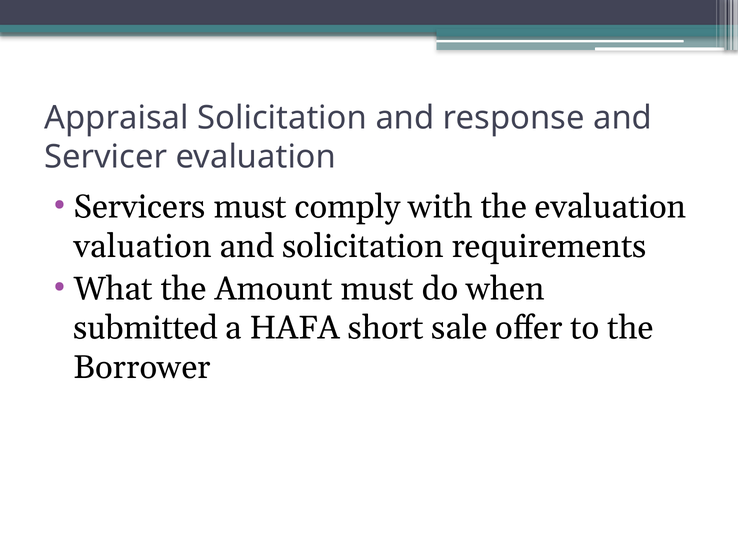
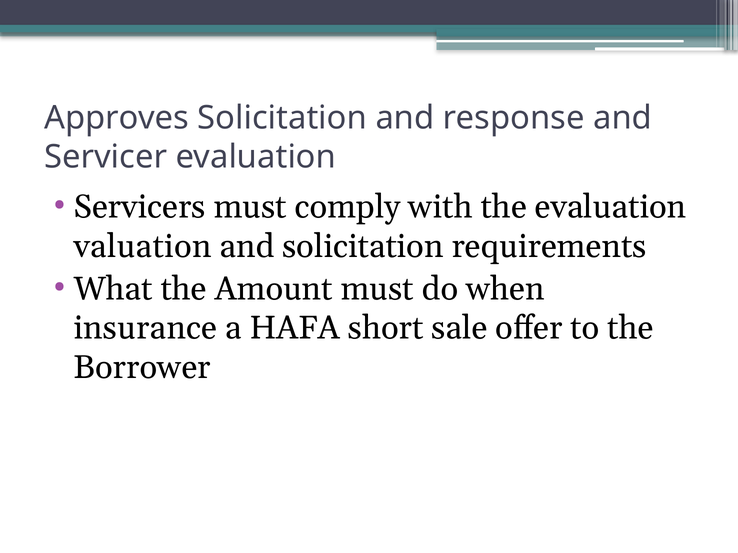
Appraisal: Appraisal -> Approves
submitted: submitted -> insurance
